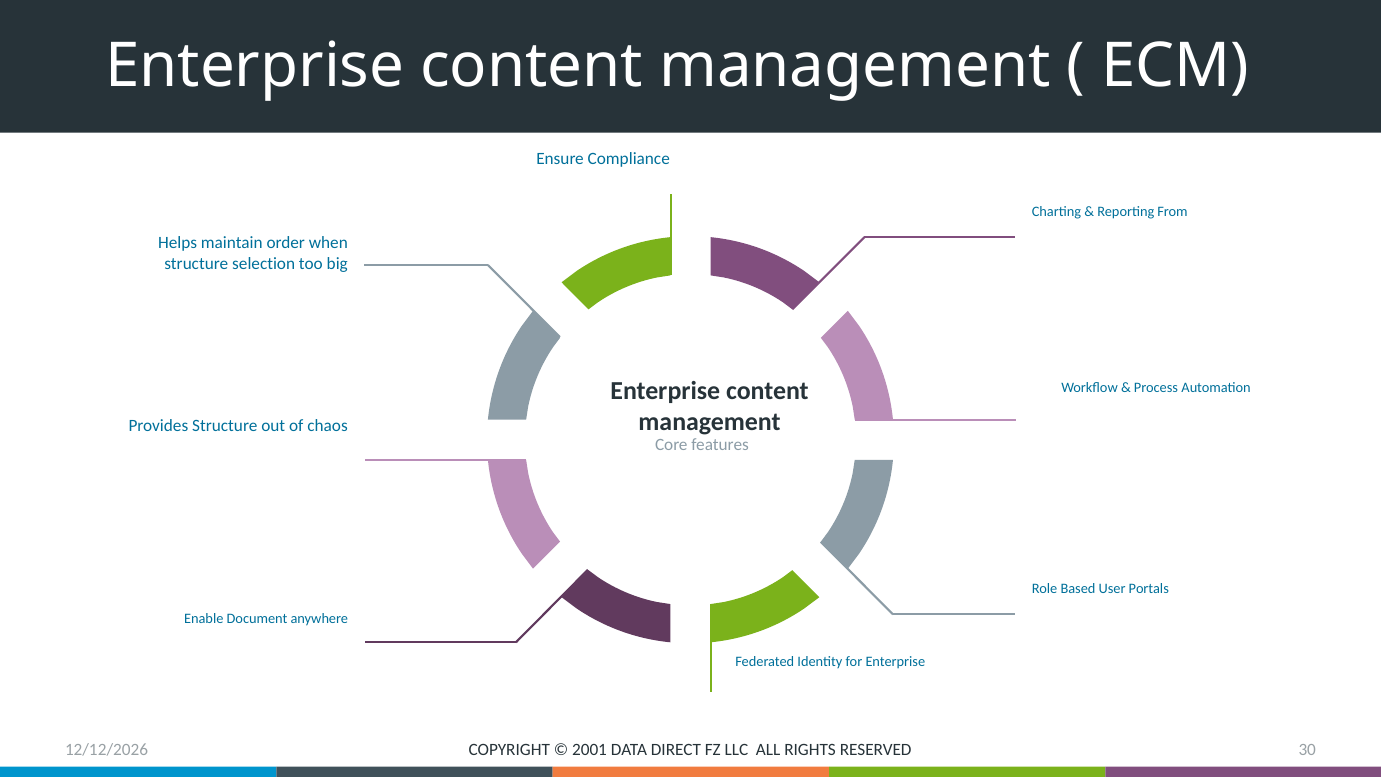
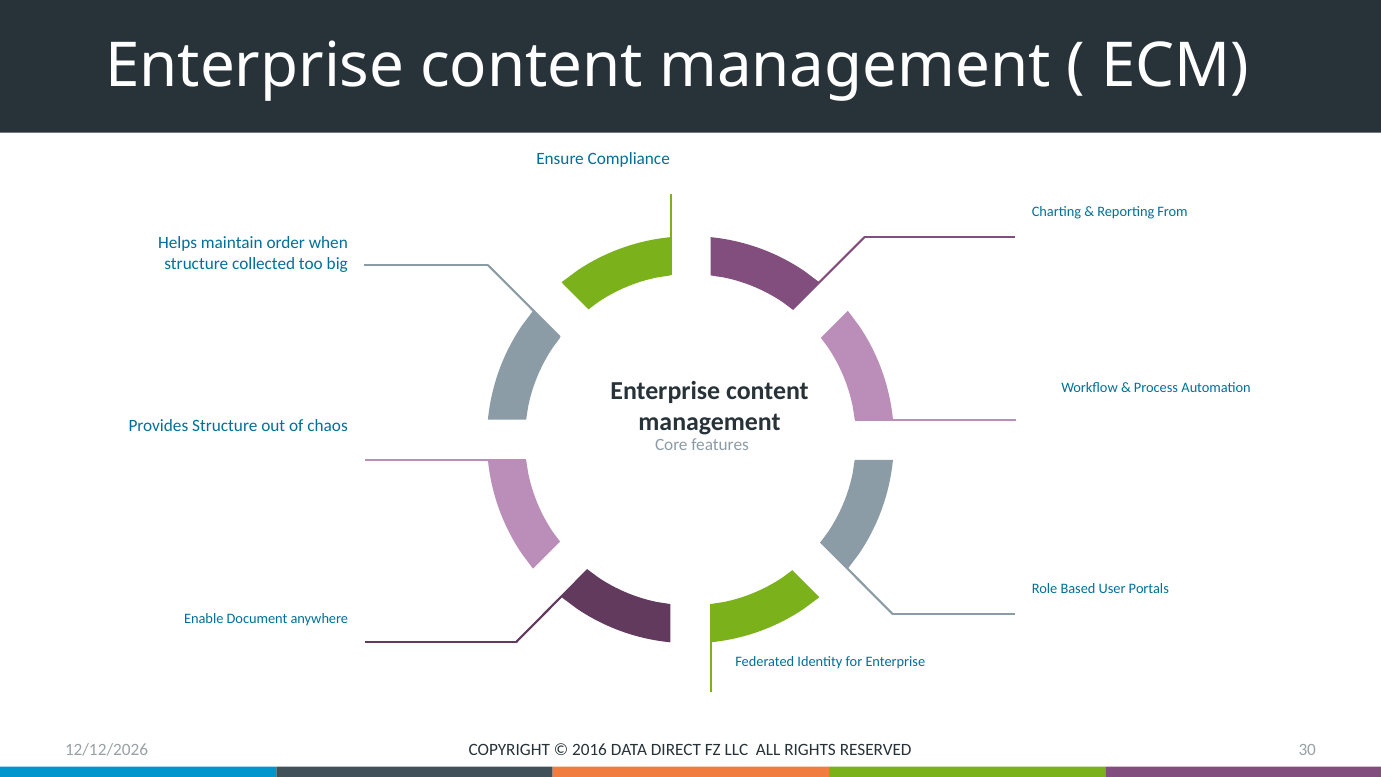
selection: selection -> collected
2001: 2001 -> 2016
